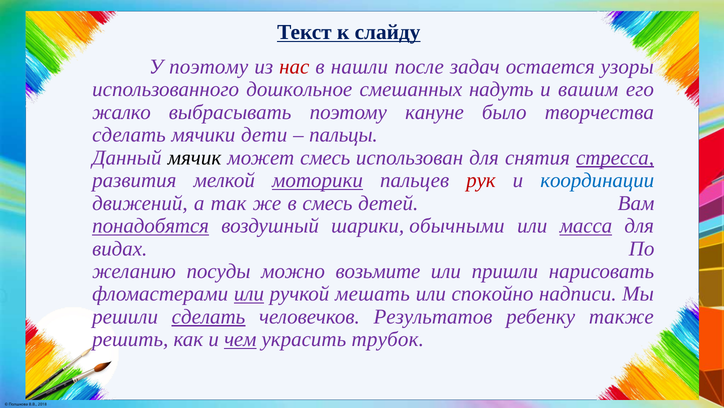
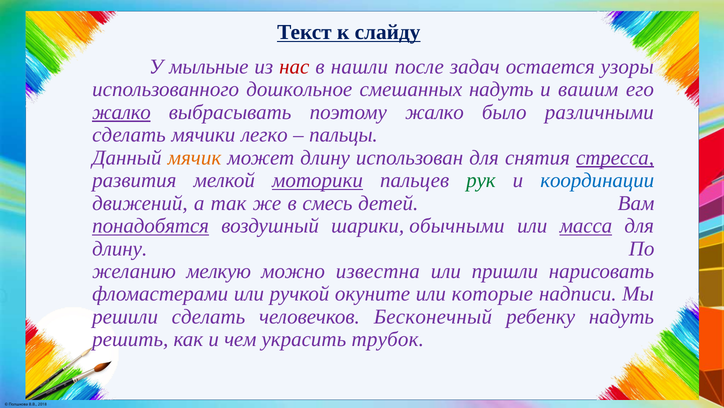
У поэтому: поэтому -> мыльные
жалко at (122, 112) underline: none -> present
поэтому кануне: кануне -> жалко
творчества: творчества -> различными
дети: дети -> легко
мячик colour: black -> orange
может смесь: смесь -> длину
рук colour: red -> green
видах at (120, 248): видах -> длину
посуды: посуды -> мелкую
возьмите: возьмите -> известна
или at (249, 294) underline: present -> none
мешать: мешать -> окуните
спокойно: спокойно -> которые
сделать at (209, 316) underline: present -> none
Результатов: Результатов -> Бесконечный
ребенку также: также -> надуть
чем underline: present -> none
